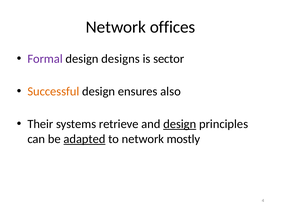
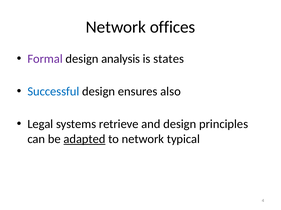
designs: designs -> analysis
sector: sector -> states
Successful colour: orange -> blue
Their: Their -> Legal
design at (180, 125) underline: present -> none
mostly: mostly -> typical
